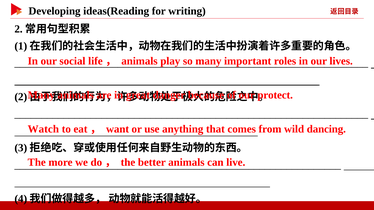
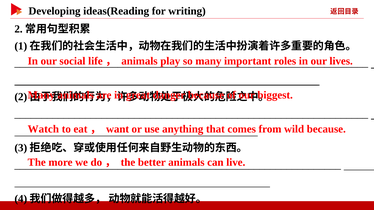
protect: protect -> biggest
wild dancing: dancing -> because
